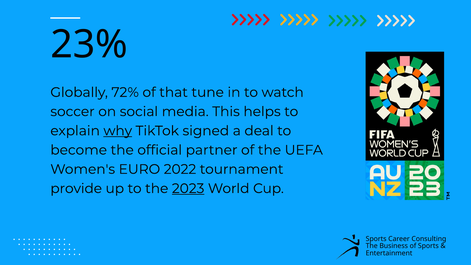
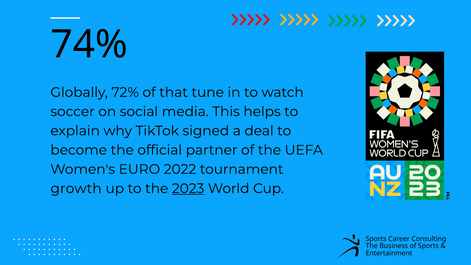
23%: 23% -> 74%
why underline: present -> none
provide: provide -> growth
